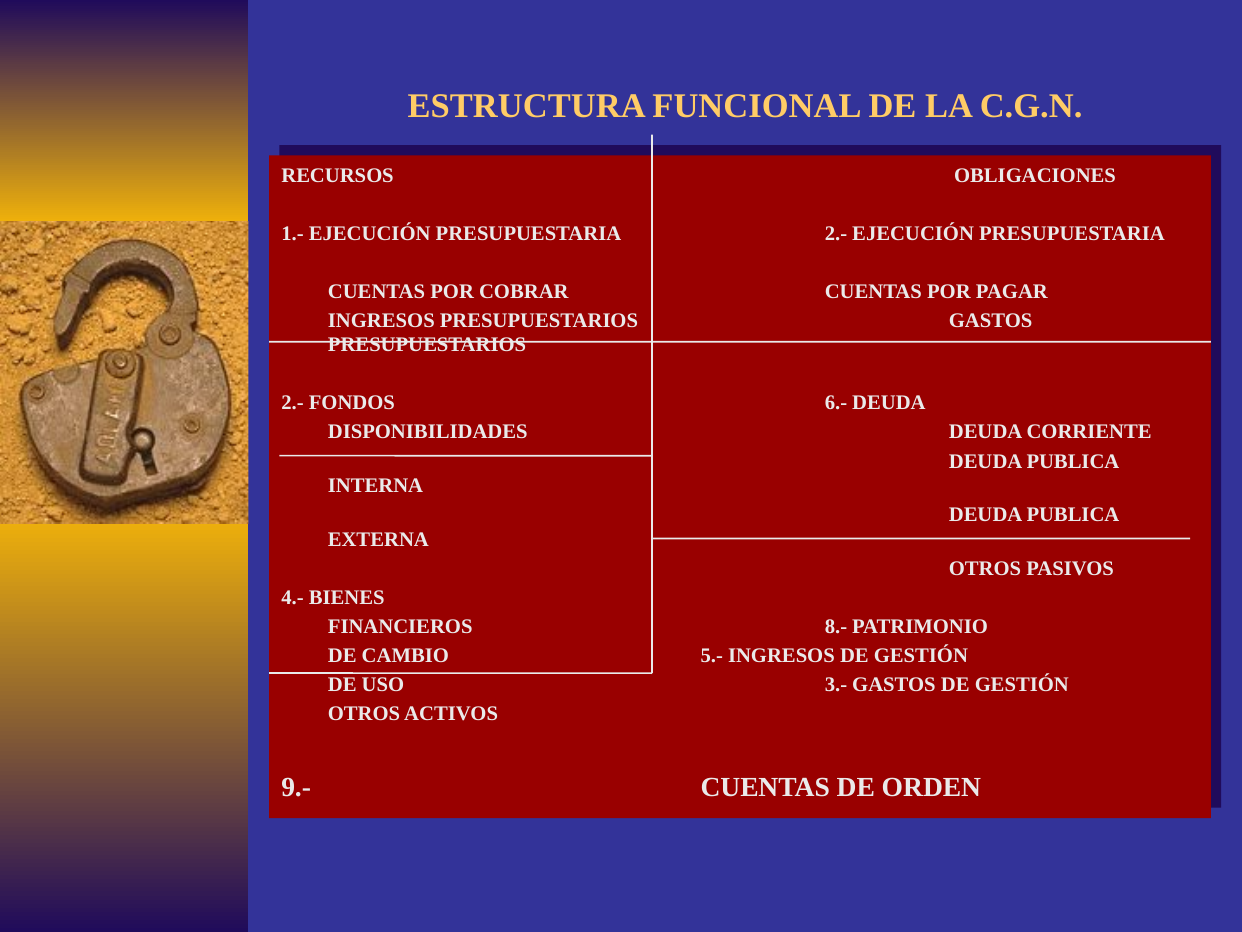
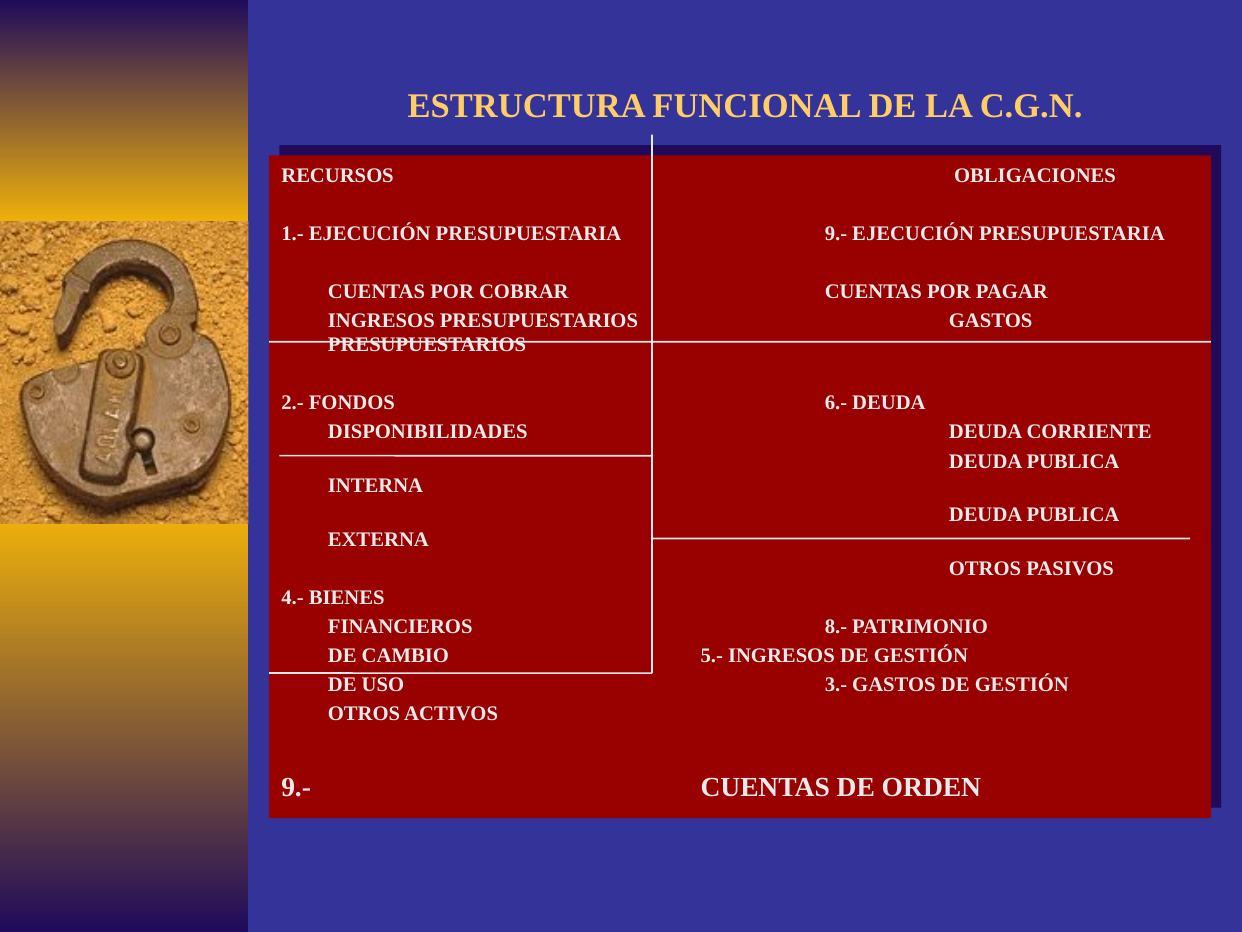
2.- at (836, 233): 2.- -> 9.-
